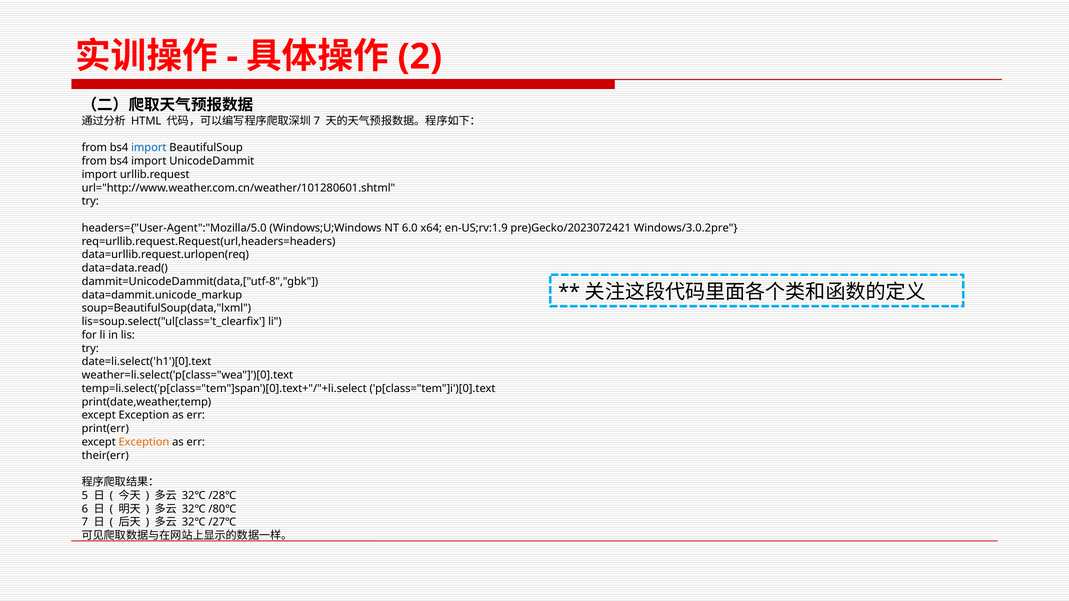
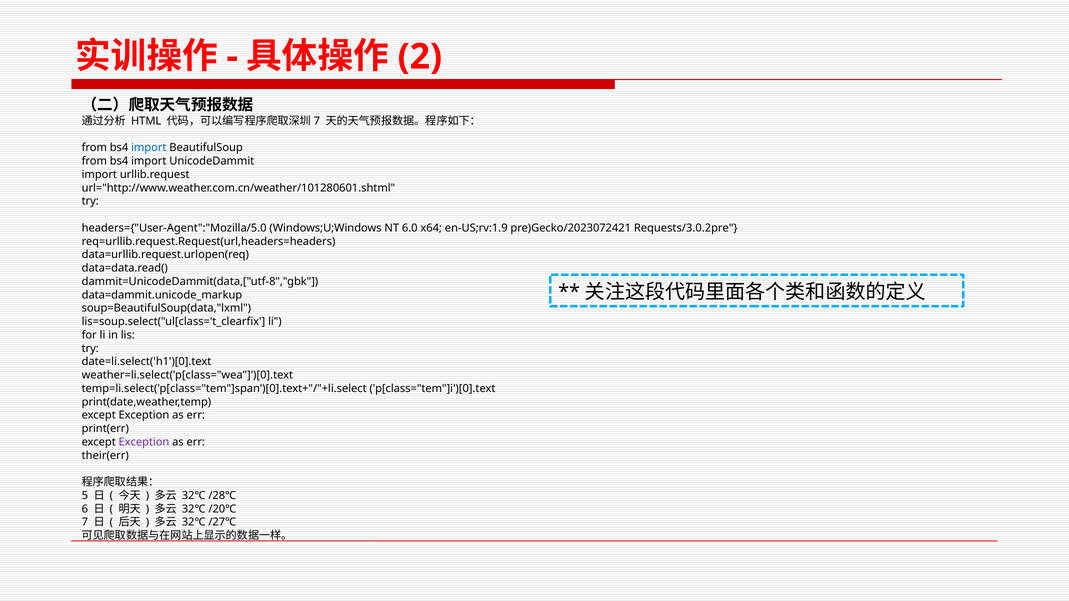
Windows/3.0.2pre: Windows/3.0.2pre -> Requests/3.0.2pre
Exception at (144, 442) colour: orange -> purple
/80℃: /80℃ -> /20℃
